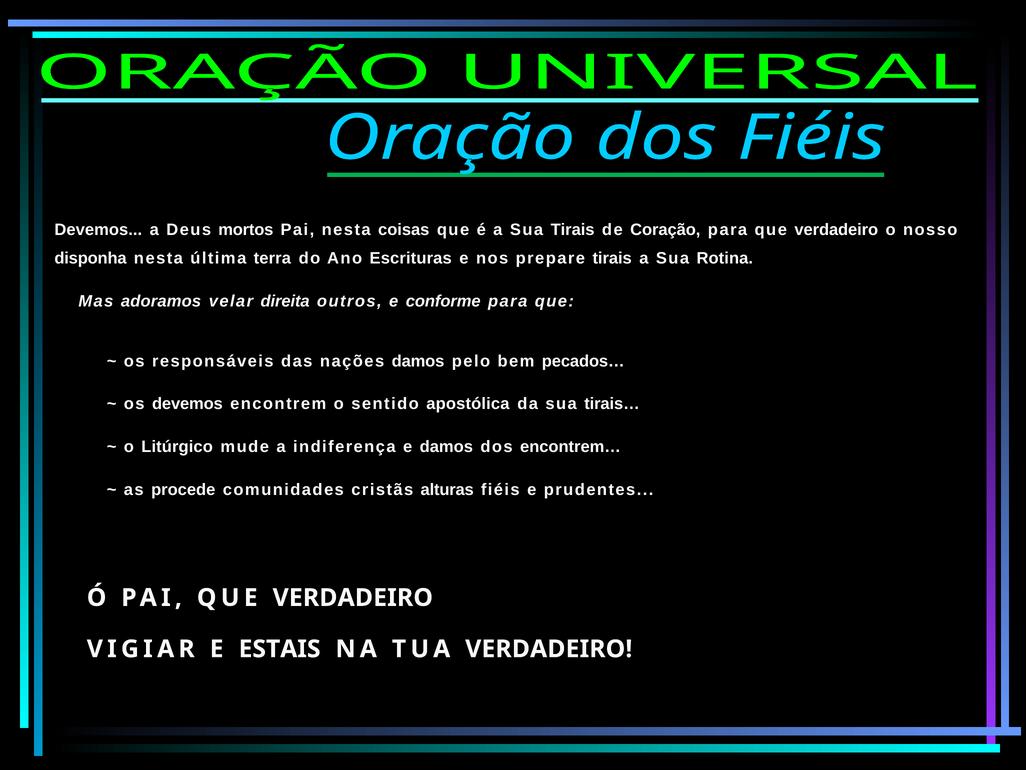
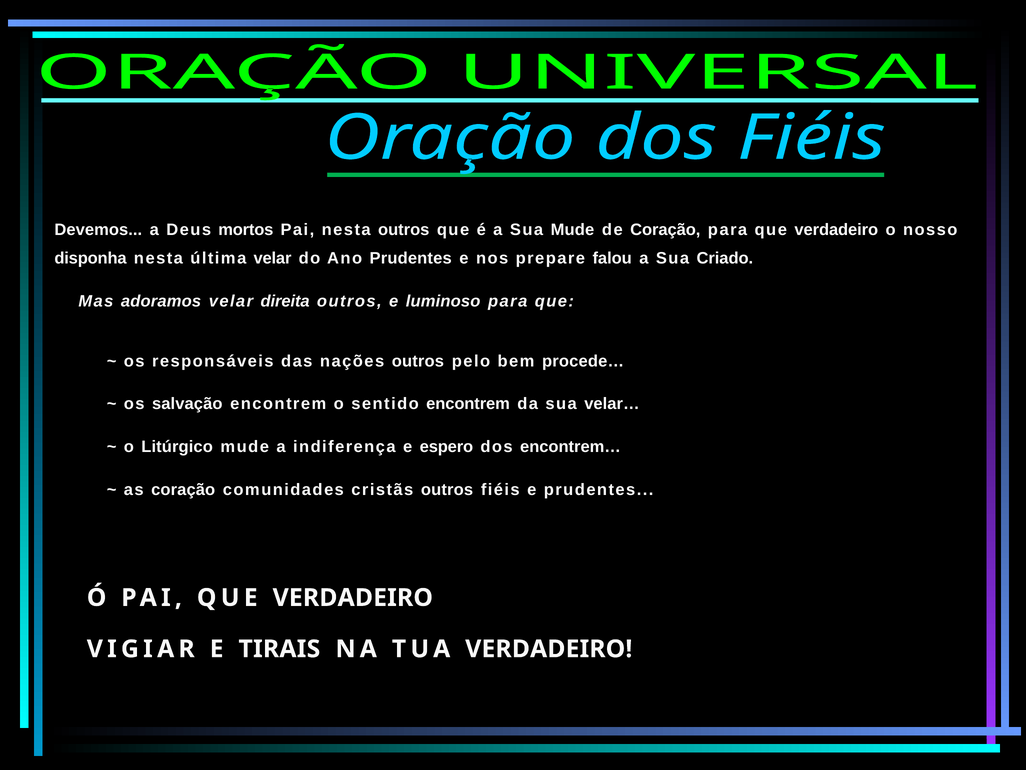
nesta coisas: coisas -> outros
Sua Tirais: Tirais -> Mude
última terra: terra -> velar
Ano Escrituras: Escrituras -> Prudentes
prepare tirais: tirais -> falou
Rotina: Rotina -> Criado
conforme: conforme -> luminoso
nações damos: damos -> outros
pecados…: pecados… -> procede…
os devemos: devemos -> salvação
sentido apostólica: apostólica -> encontrem
tirais…: tirais… -> velar…
e damos: damos -> espero
as procede: procede -> coração
cristãs alturas: alturas -> outros
ESTAIS: ESTAIS -> TIRAIS
